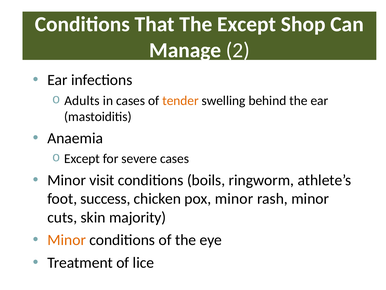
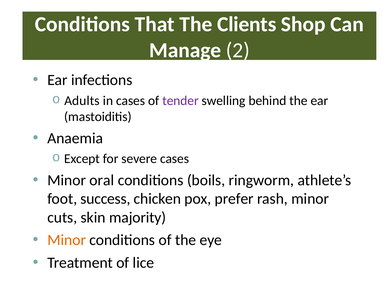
The Except: Except -> Clients
tender colour: orange -> purple
visit: visit -> oral
pox minor: minor -> prefer
